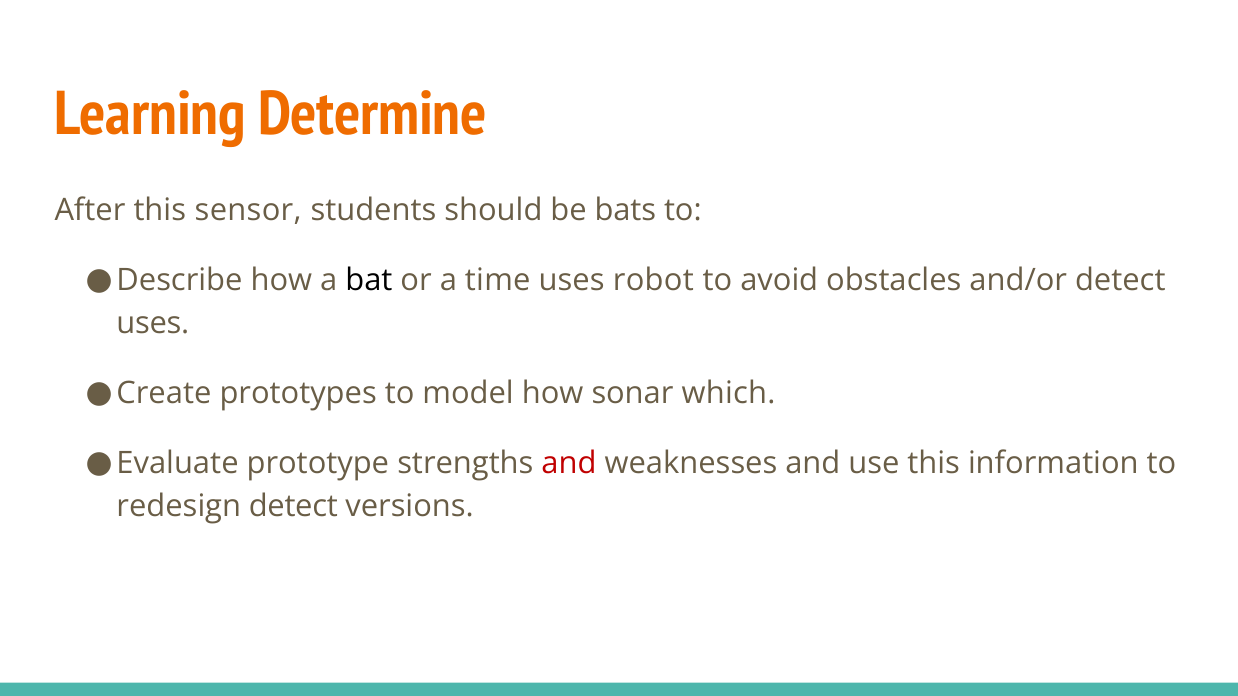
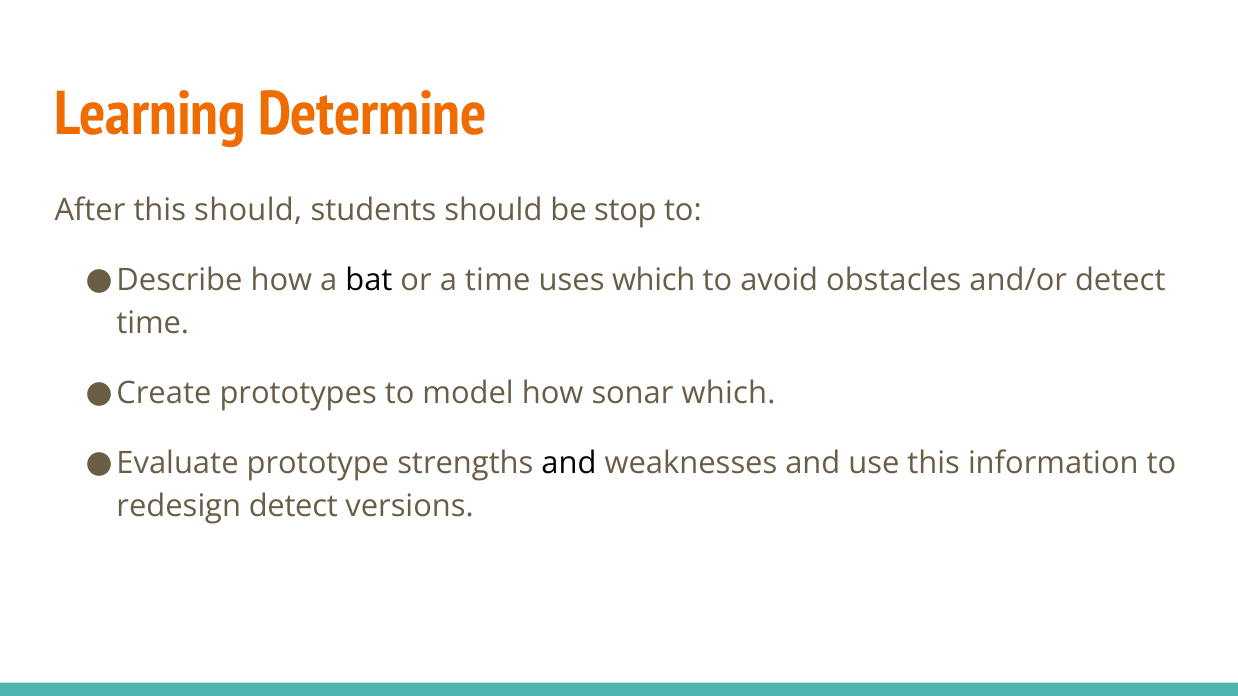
this sensor: sensor -> should
bats: bats -> stop
uses robot: robot -> which
uses at (153, 323): uses -> time
and at (569, 463) colour: red -> black
